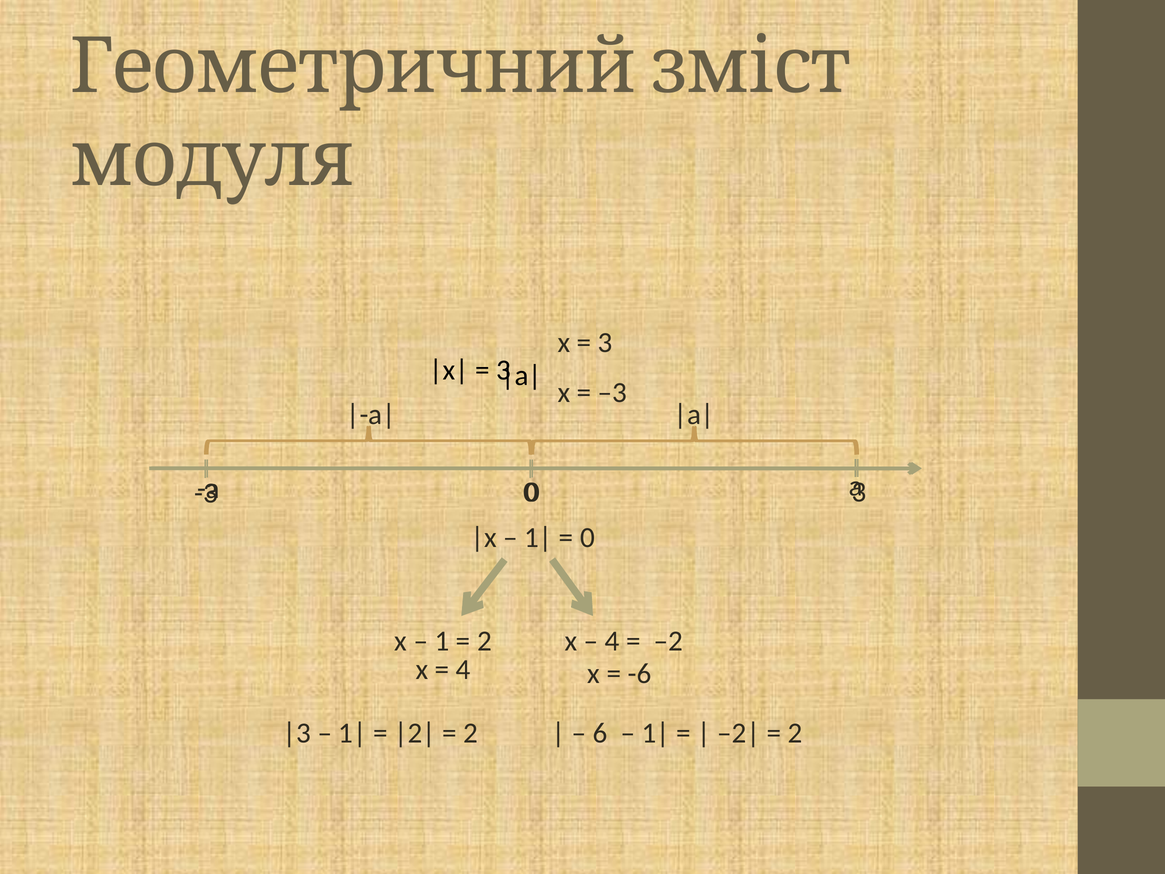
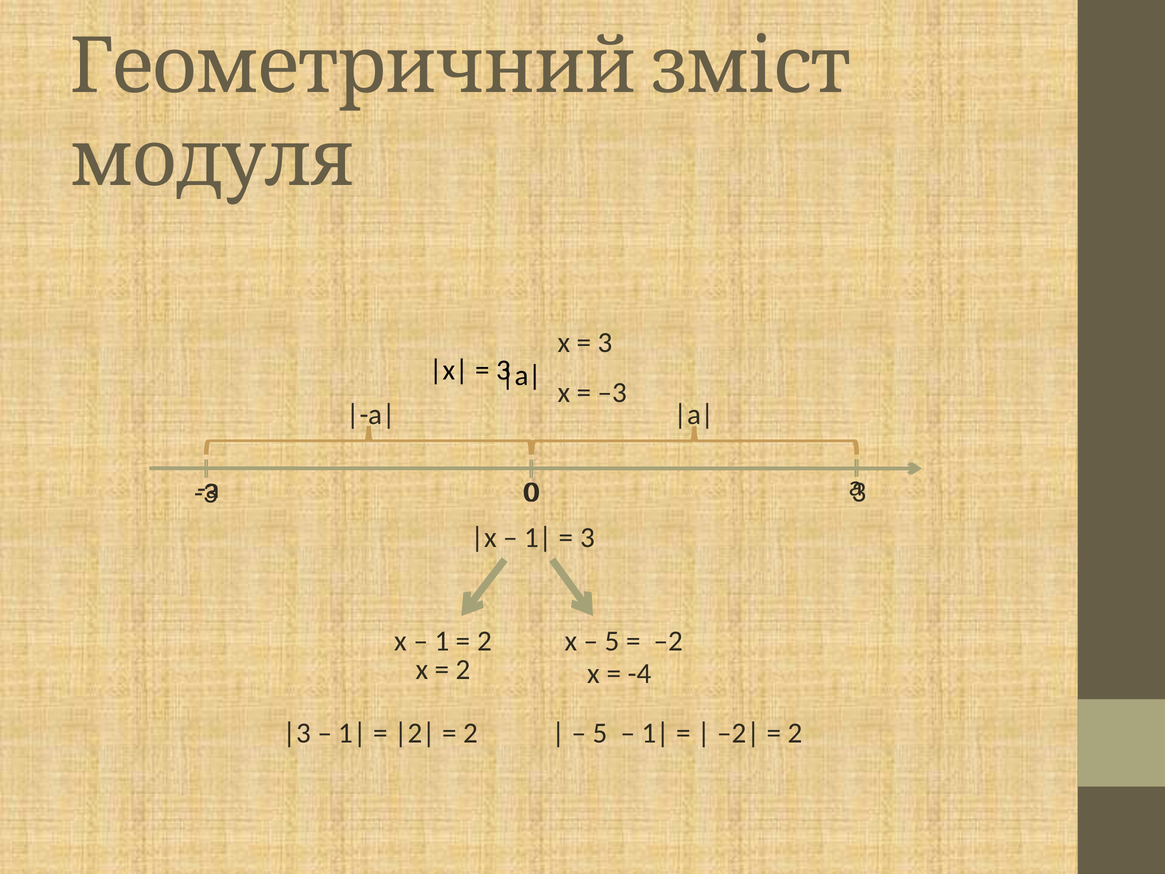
0 at (587, 538): 0 -> 3
4 at (612, 641): 4 -> 5
4 at (463, 670): 4 -> 2
-6: -6 -> -4
6 at (600, 733): 6 -> 5
